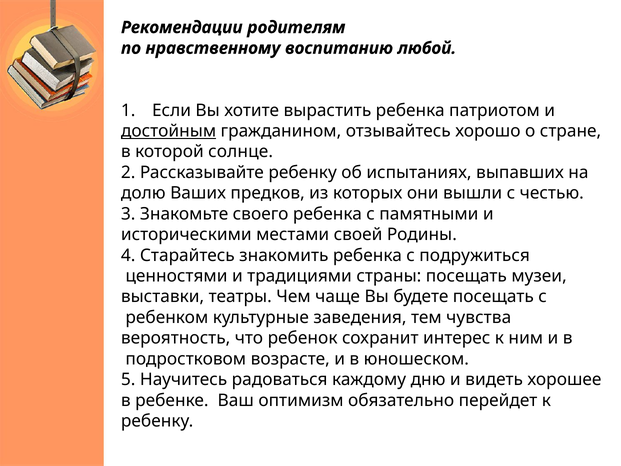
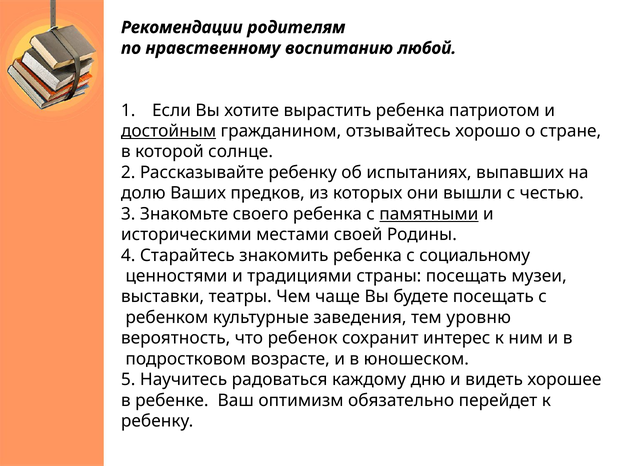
памятными underline: none -> present
подружиться: подружиться -> социальному
чувства: чувства -> уровню
